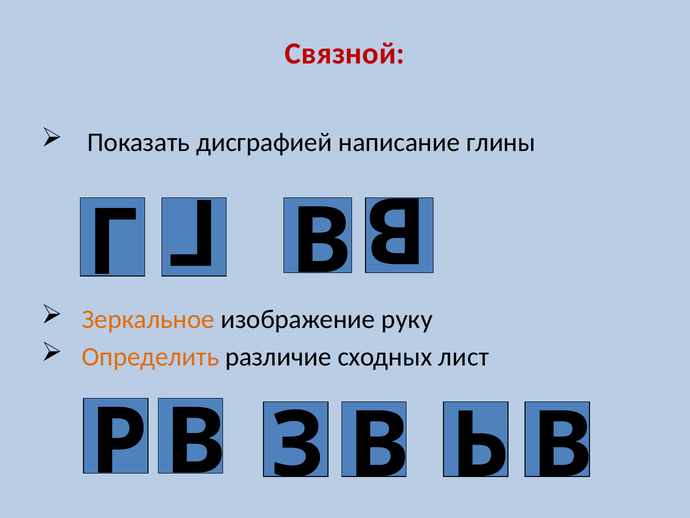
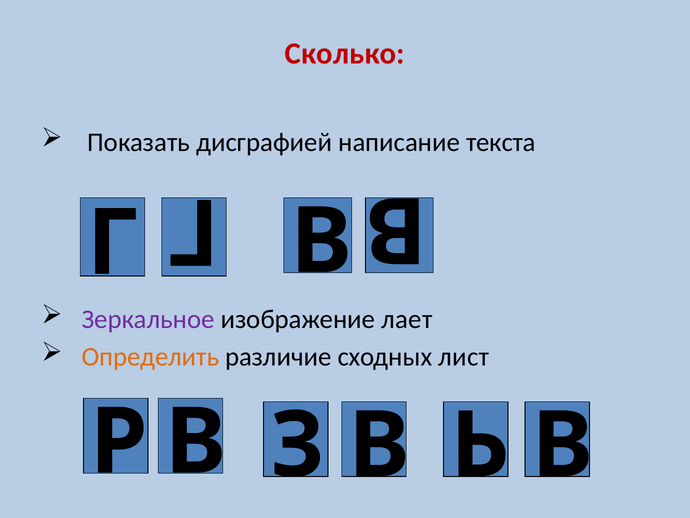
Связной: Связной -> Сколько
глины: глины -> текста
Зеркальное colour: orange -> purple
руку: руку -> лает
